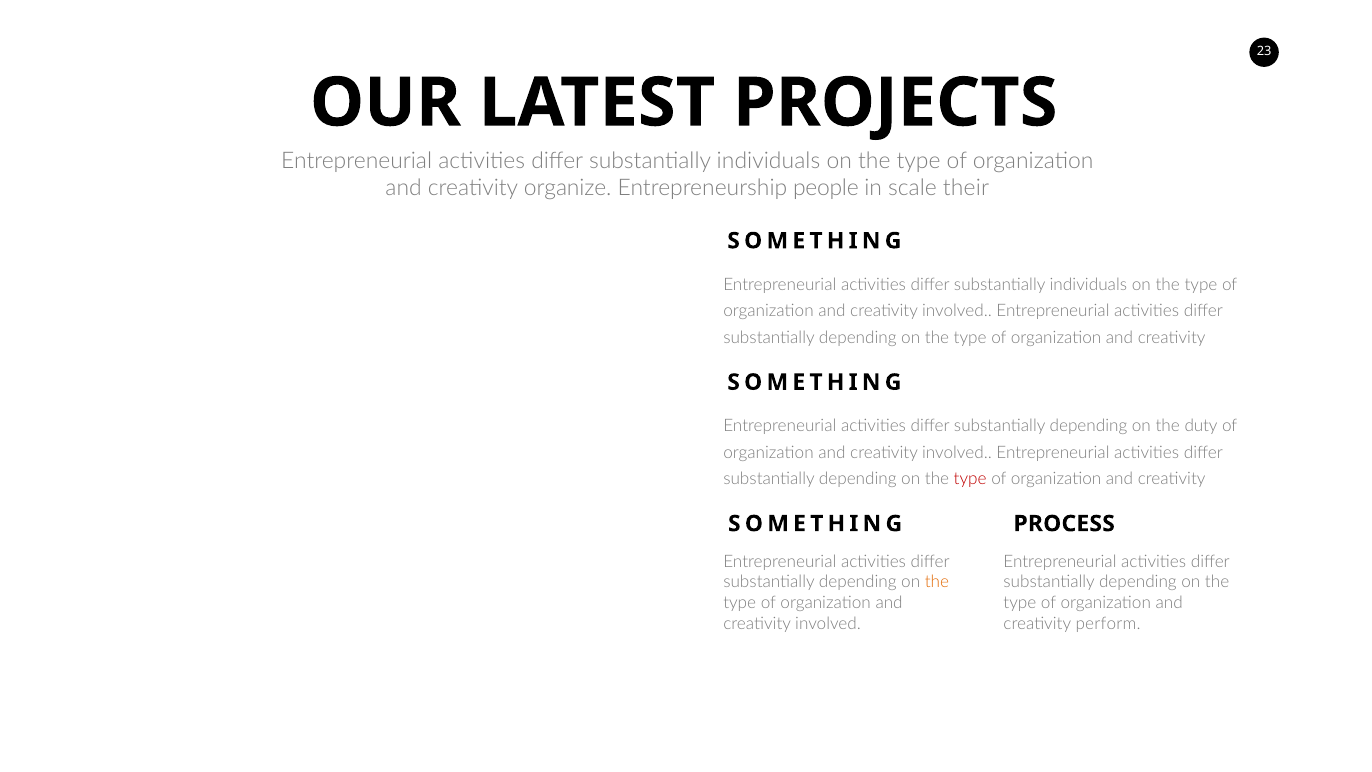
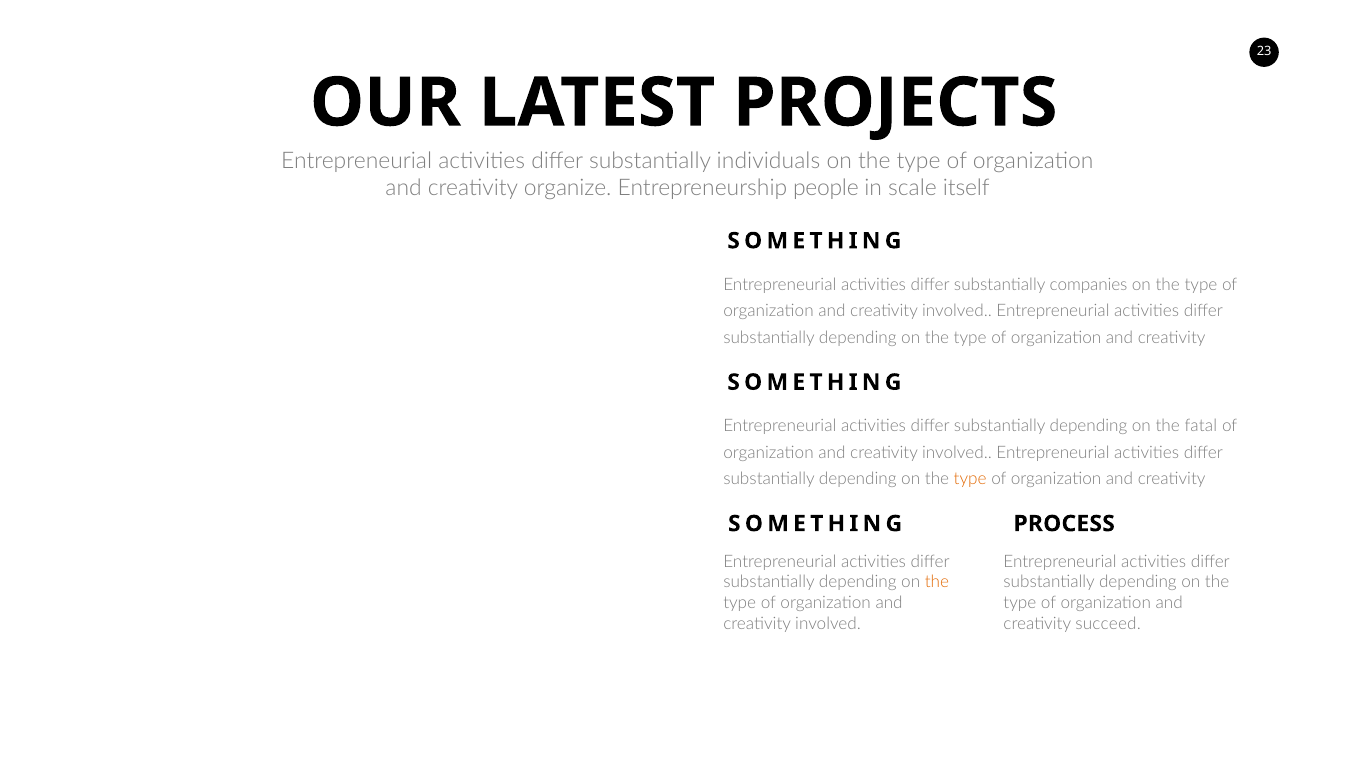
their: their -> itself
individuals at (1088, 285): individuals -> companies
duty: duty -> fatal
type at (970, 479) colour: red -> orange
perform: perform -> succeed
